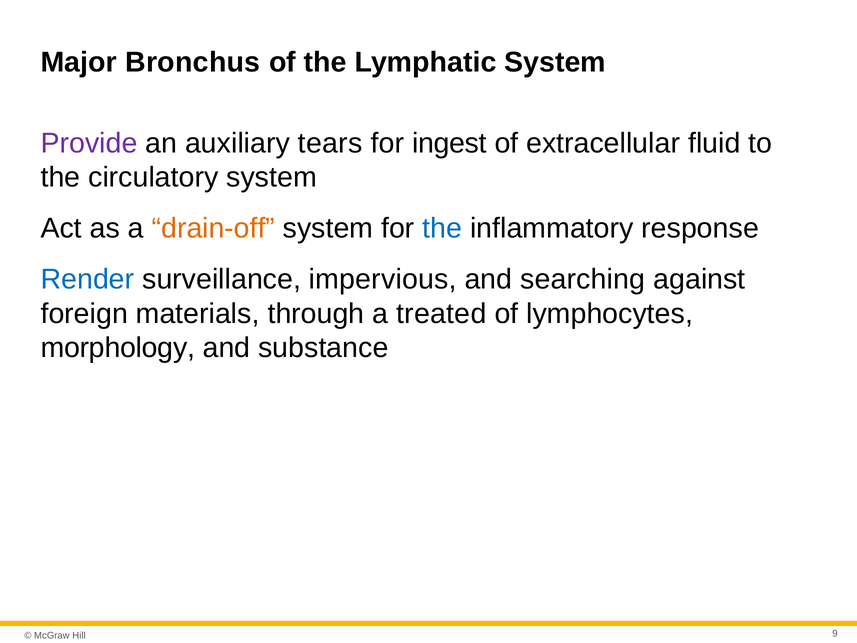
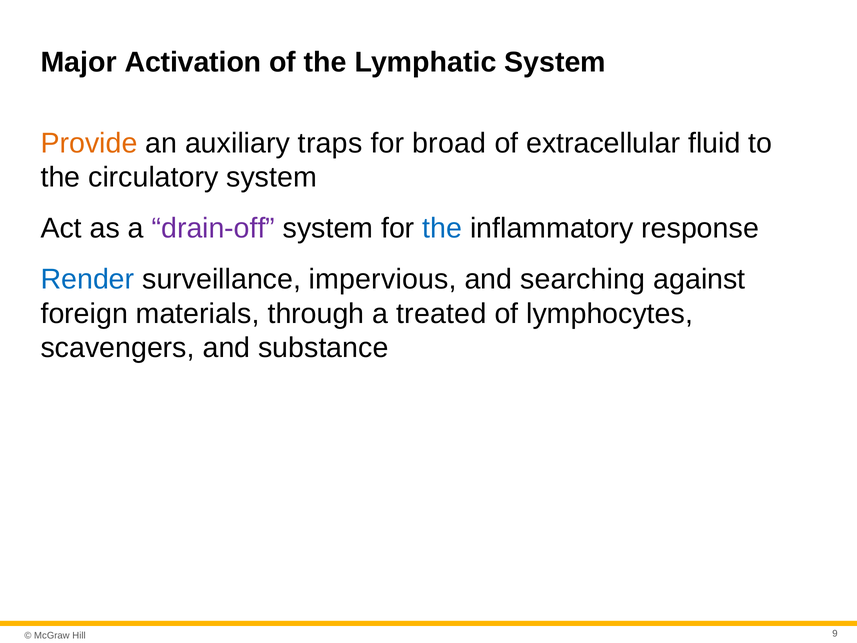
Bronchus: Bronchus -> Activation
Provide colour: purple -> orange
tears: tears -> traps
ingest: ingest -> broad
drain-off colour: orange -> purple
morphology: morphology -> scavengers
